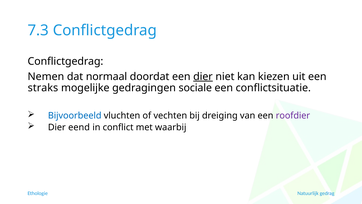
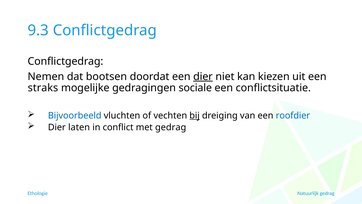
7.3: 7.3 -> 9.3
normaal: normaal -> bootsen
bij underline: none -> present
roofdier colour: purple -> blue
eend: eend -> laten
met waarbij: waarbij -> gedrag
